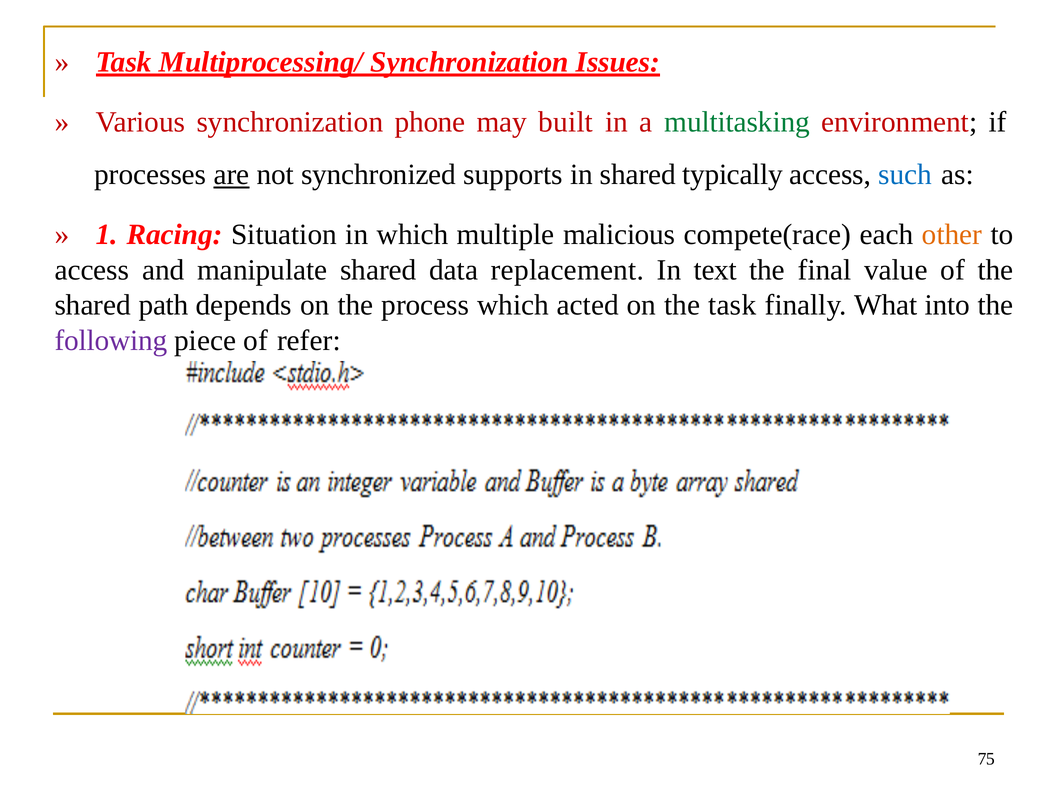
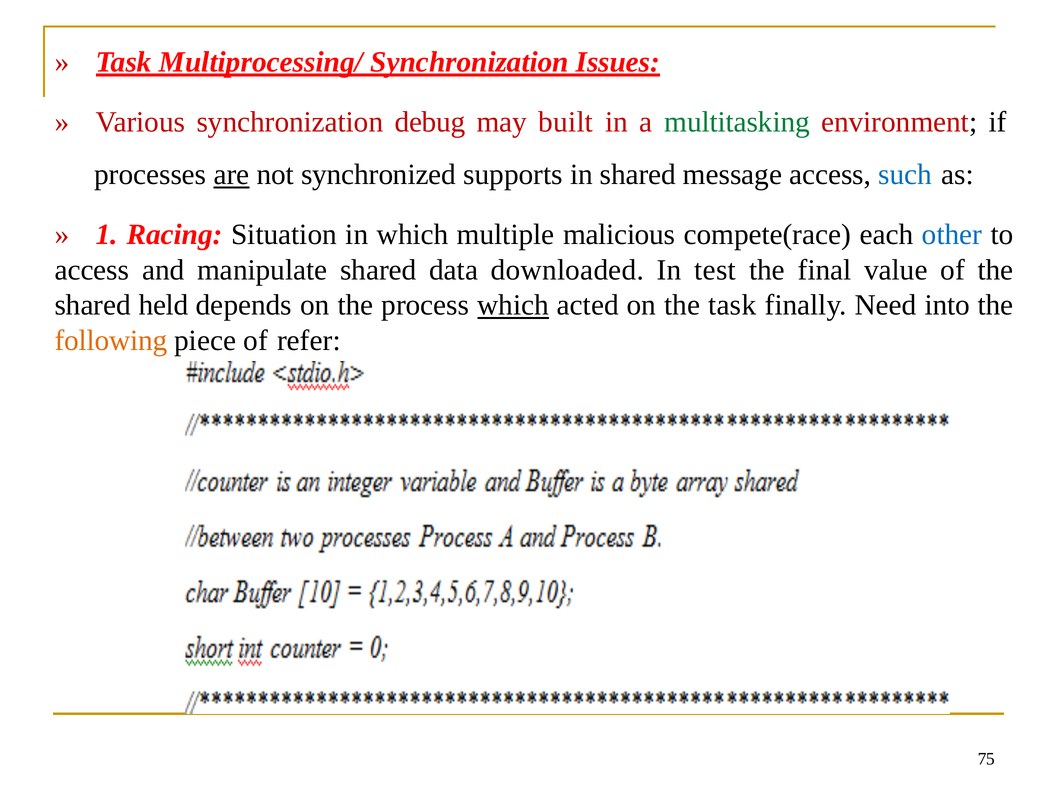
phone: phone -> debug
typically: typically -> message
other colour: orange -> blue
replacement: replacement -> downloaded
text: text -> test
path: path -> held
which at (513, 305) underline: none -> present
What: What -> Need
following colour: purple -> orange
